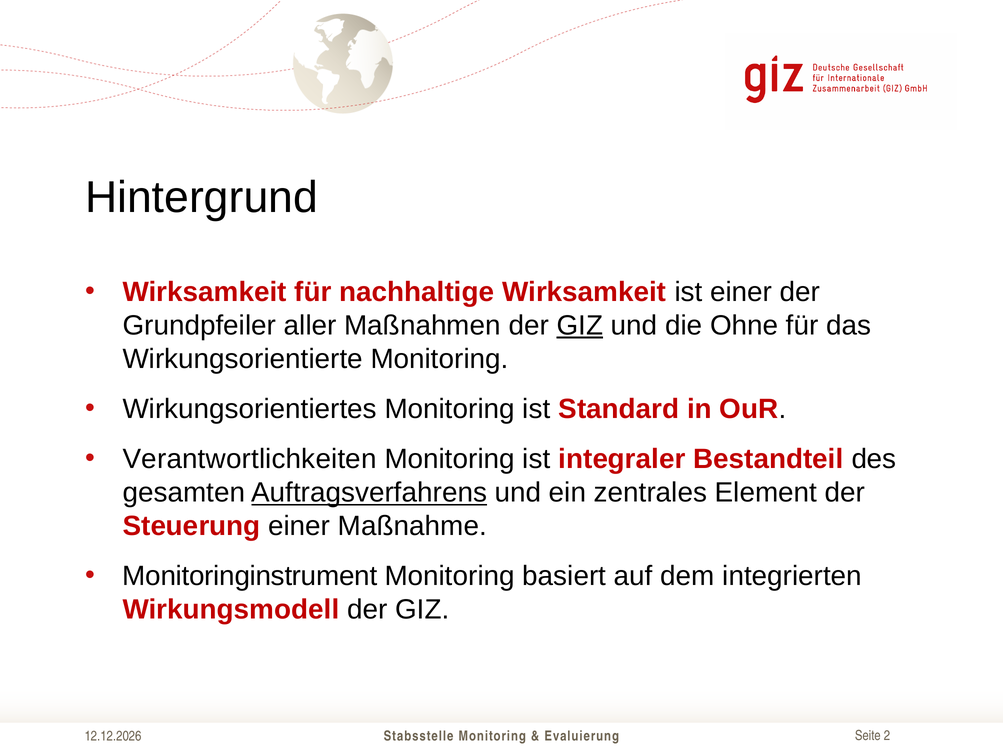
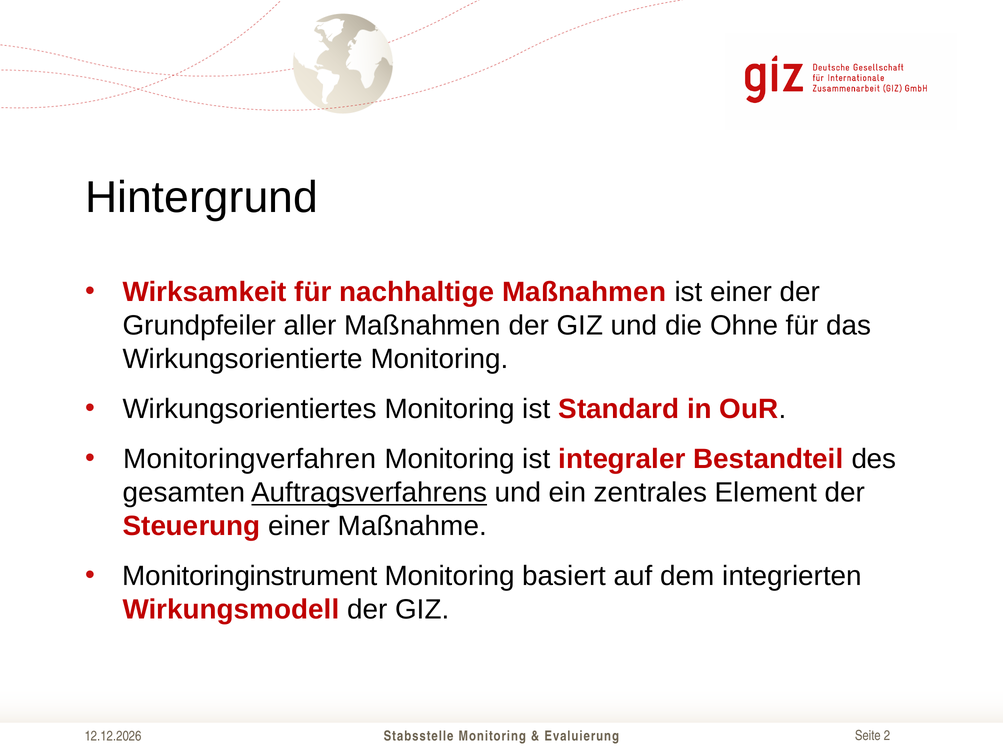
nachhaltige Wirksamkeit: Wirksamkeit -> Maßnahmen
GIZ at (580, 326) underline: present -> none
Verantwortlichkeiten: Verantwortlichkeiten -> Monitoringverfahren
